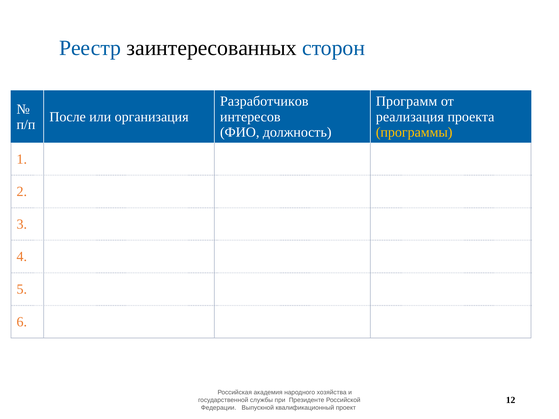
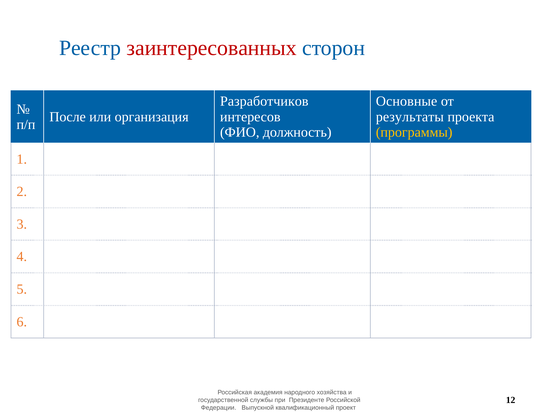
заинтересованных colour: black -> red
Программ: Программ -> Основные
реализация: реализация -> результаты
